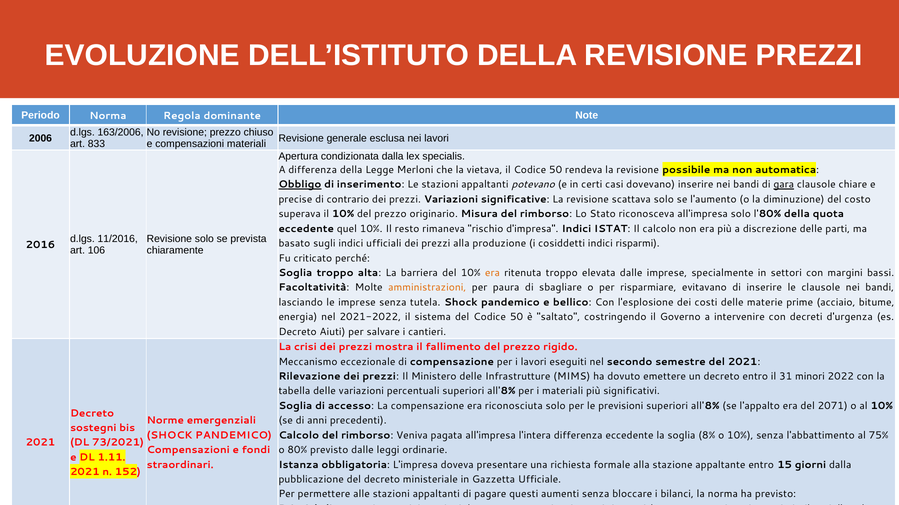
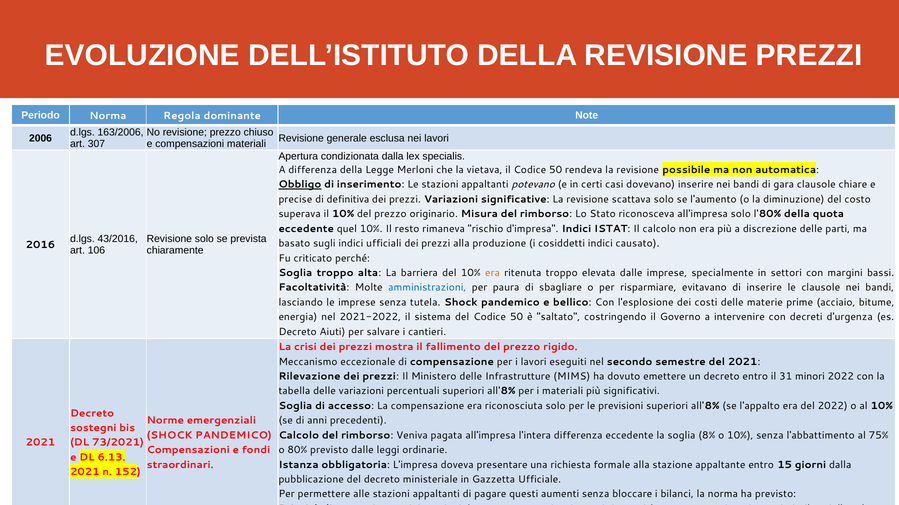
833: 833 -> 307
gara underline: present -> none
contrario: contrario -> definitiva
11/2016: 11/2016 -> 43/2016
indici risparmi: risparmi -> causato
amministrazioni at (427, 288) colour: orange -> blue
del 2071: 2071 -> 2022
1.11: 1.11 -> 6.13
